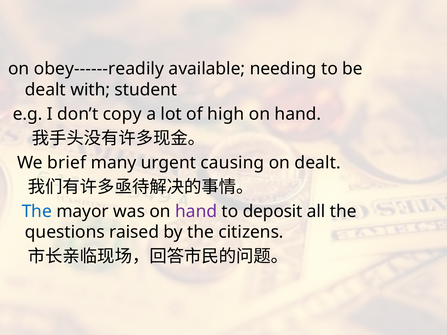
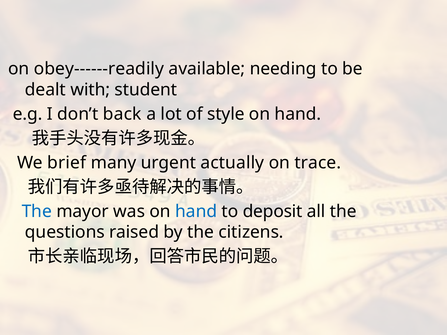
copy: copy -> back
high: high -> style
causing: causing -> actually
on dealt: dealt -> trace
hand at (196, 212) colour: purple -> blue
